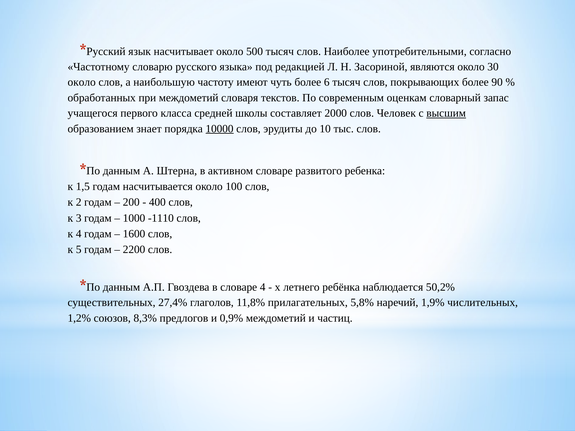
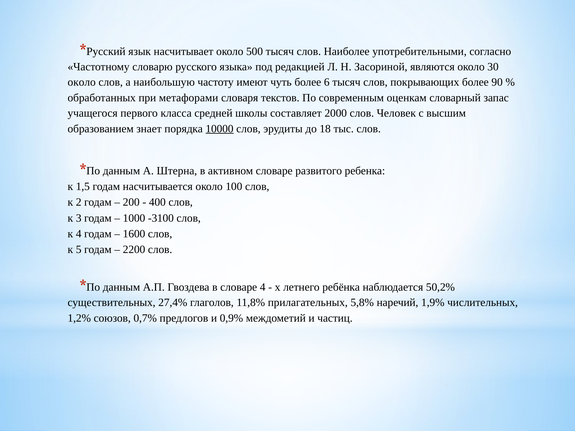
при междометий: междометий -> метафорами
высшим underline: present -> none
10: 10 -> 18
-1110: -1110 -> -3100
8,3%: 8,3% -> 0,7%
